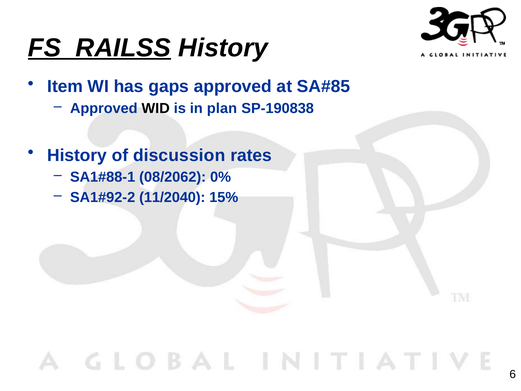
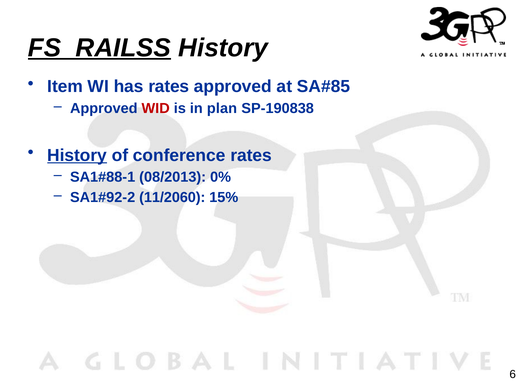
has gaps: gaps -> rates
WID colour: black -> red
History at (77, 155) underline: none -> present
discussion: discussion -> conference
08/2062: 08/2062 -> 08/2013
11/2040: 11/2040 -> 11/2060
